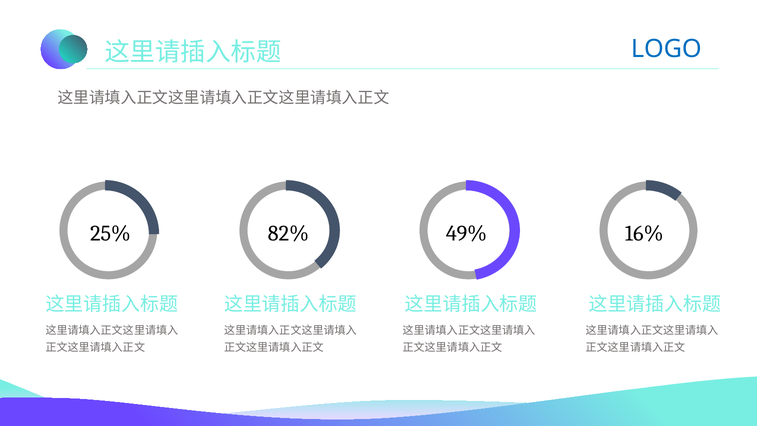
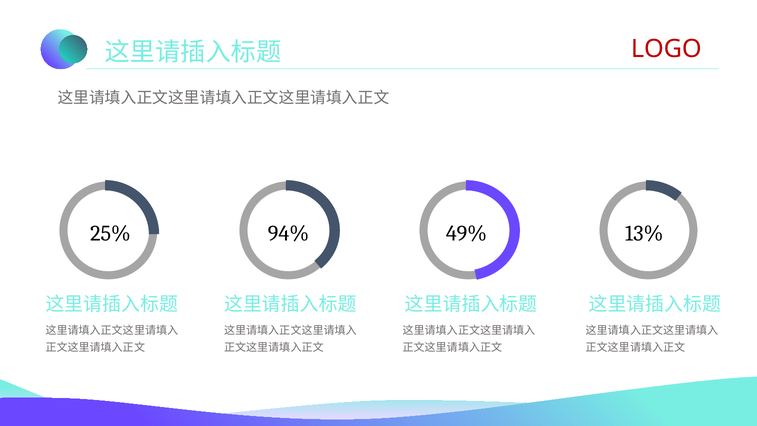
LOGO colour: blue -> red
82%: 82% -> 94%
16%: 16% -> 13%
